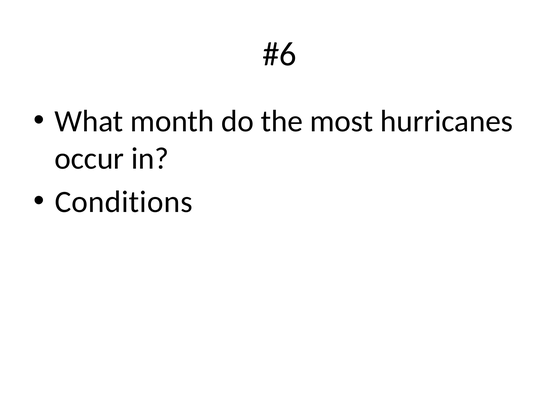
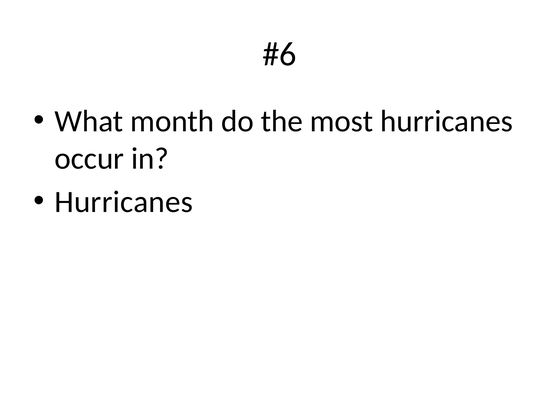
Conditions at (124, 202): Conditions -> Hurricanes
